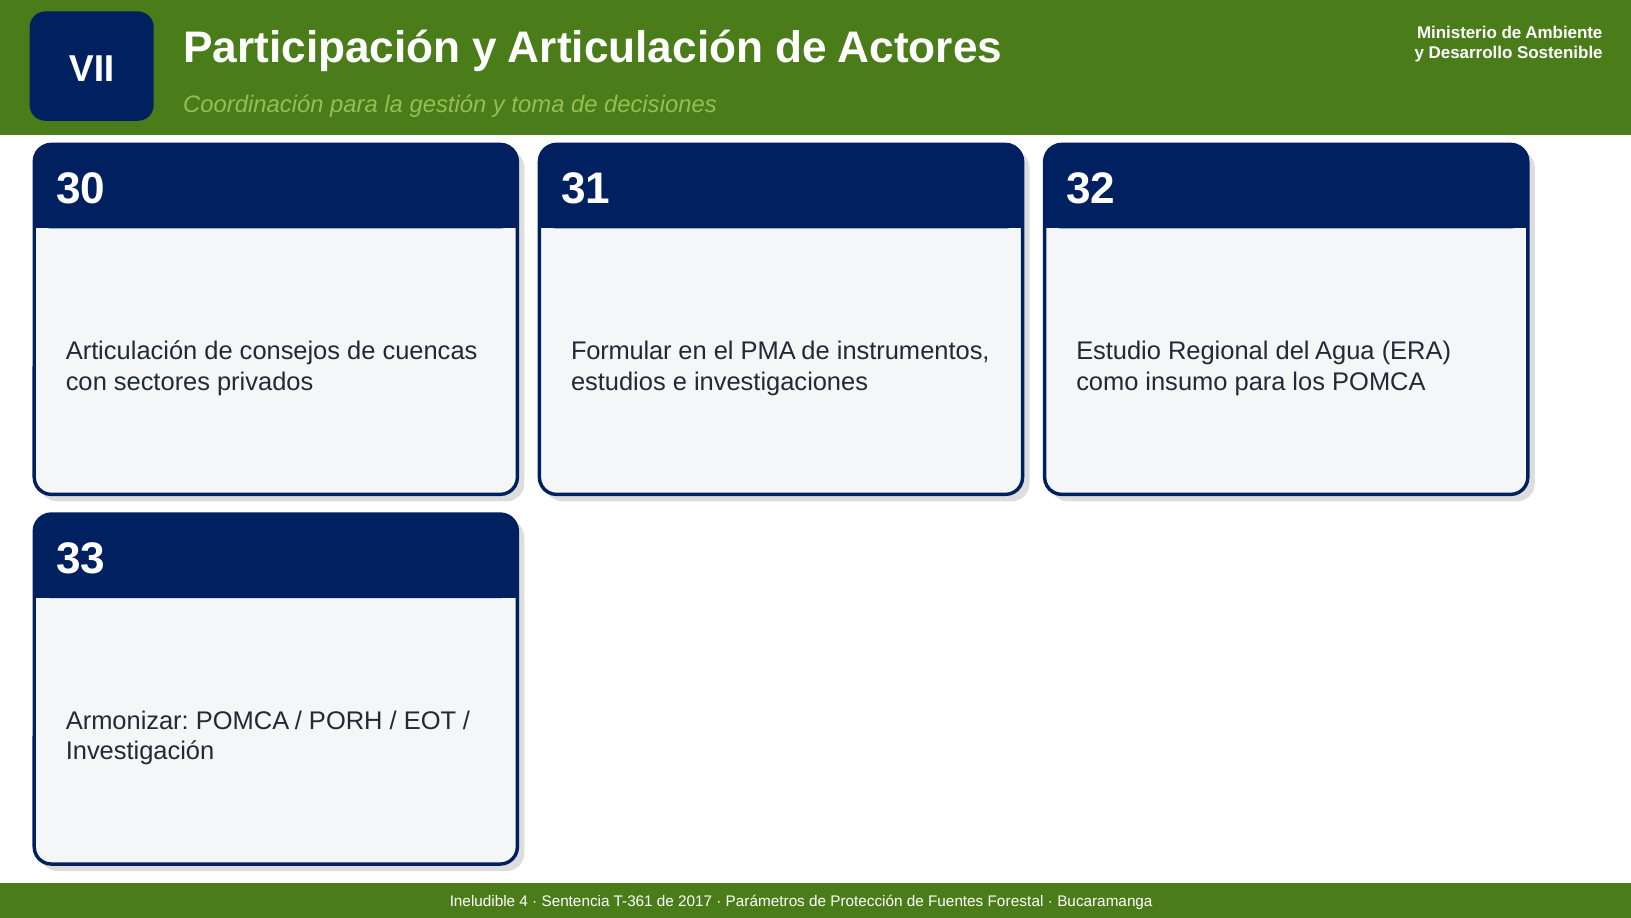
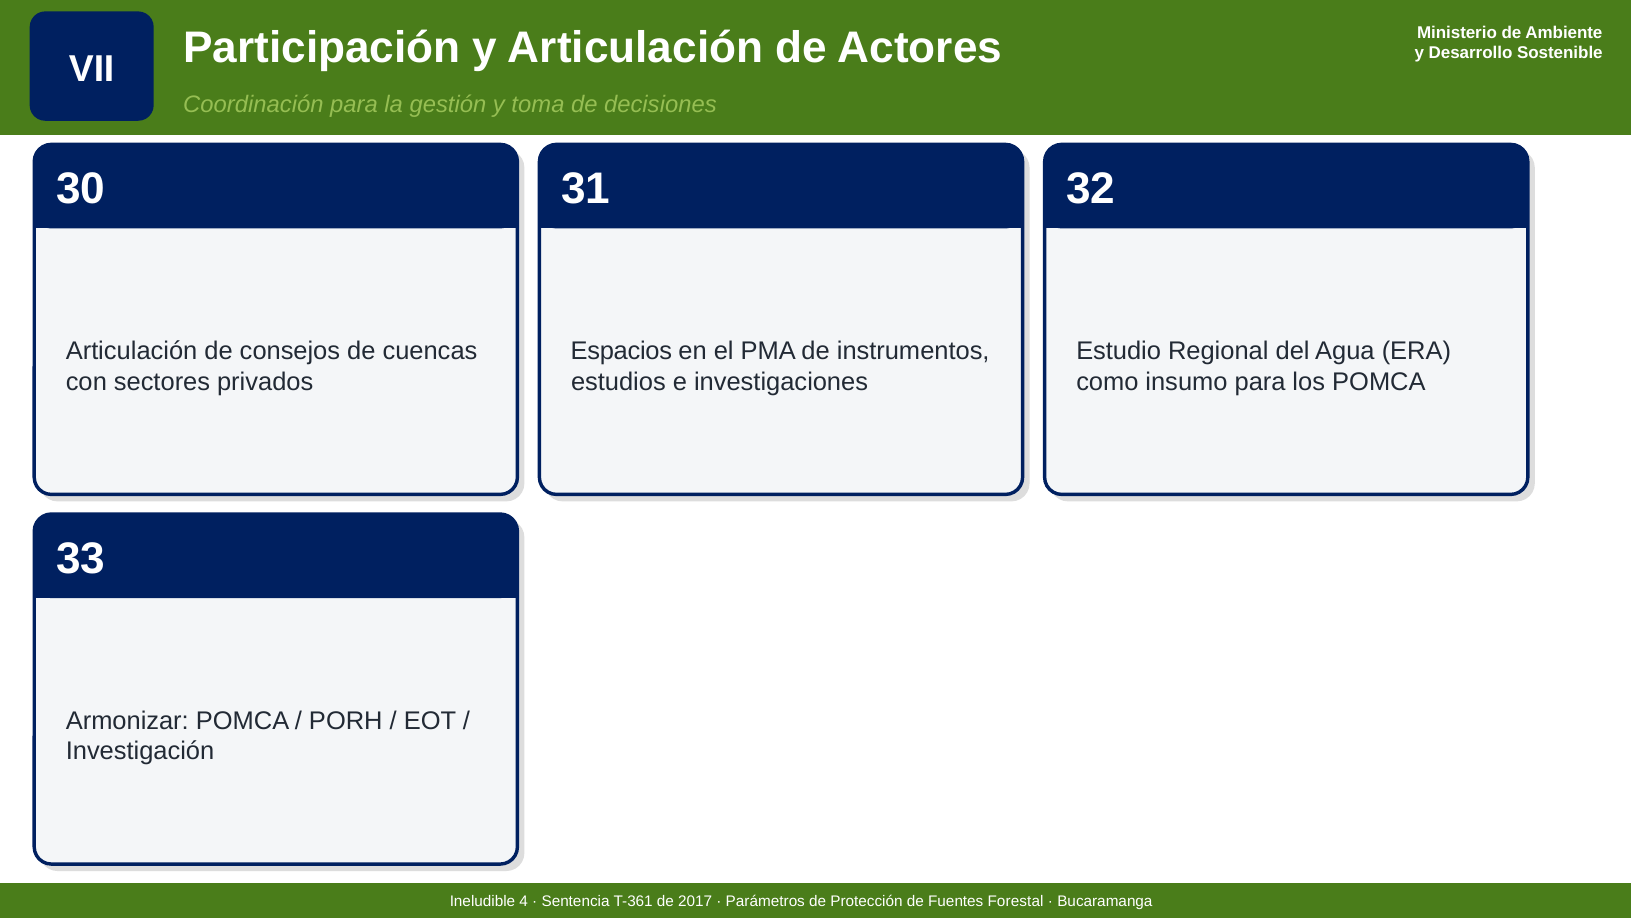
Formular: Formular -> Espacios
